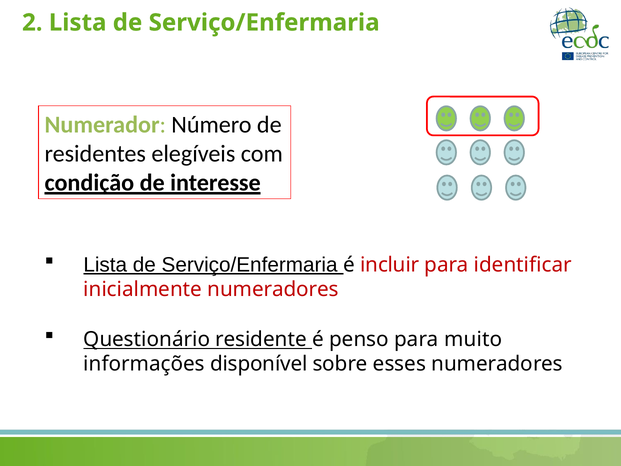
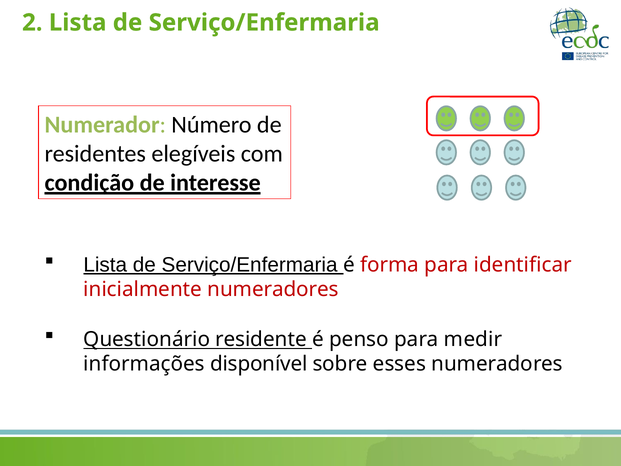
incluir: incluir -> forma
muito: muito -> medir
